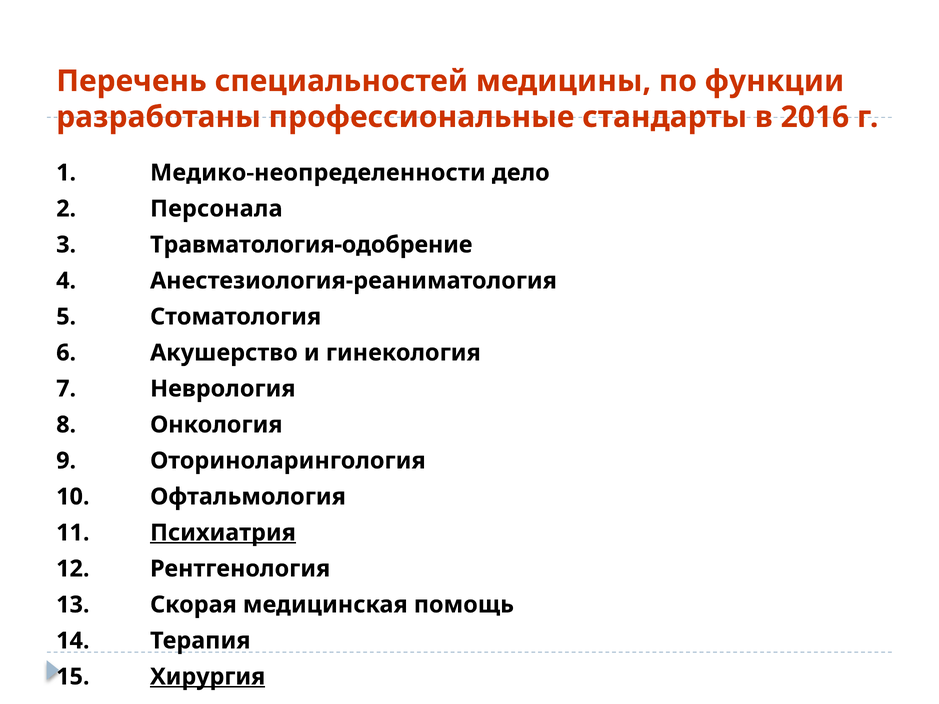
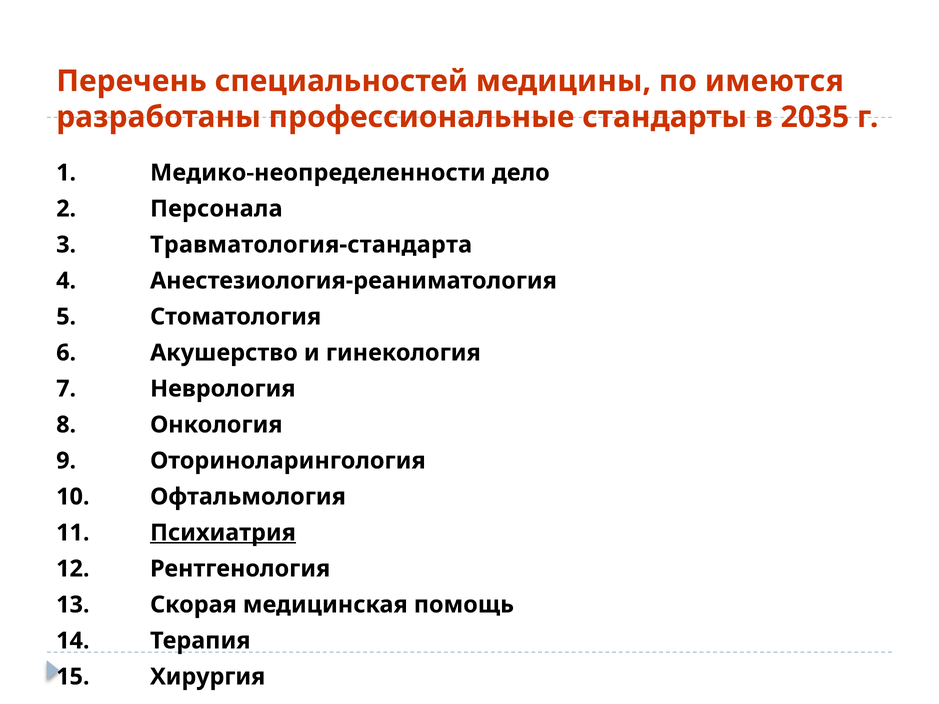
функции: функции -> имеются
2016: 2016 -> 2035
Травматология-одобрение: Травматология-одобрение -> Травматология-стандарта
Хирургия underline: present -> none
